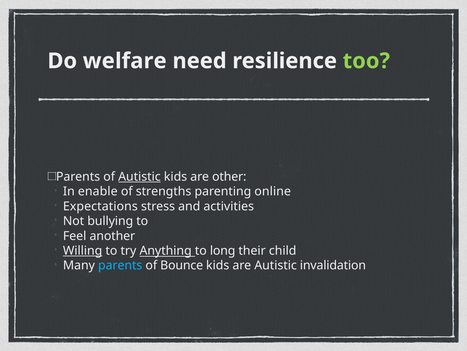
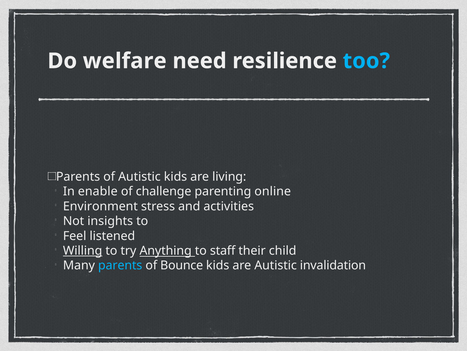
too colour: light green -> light blue
Autistic at (139, 176) underline: present -> none
other: other -> living
strengths: strengths -> challenge
Expectations: Expectations -> Environment
bullying: bullying -> insights
another: another -> listened
long: long -> staff
